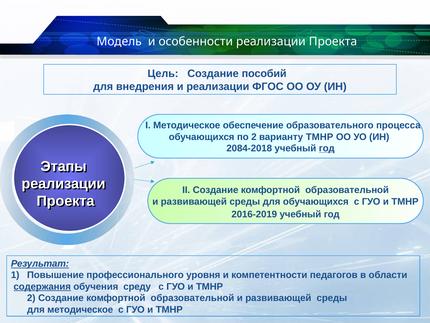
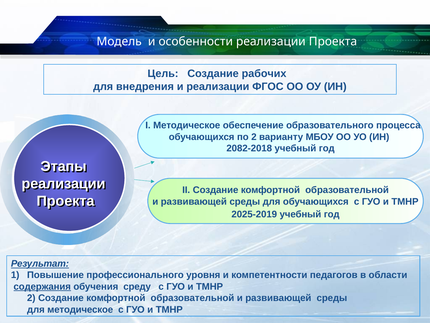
пособий: пособий -> рабочих
варианту ТМНР: ТМНР -> МБОУ
2084-2018: 2084-2018 -> 2082-2018
год at (327, 148) underline: present -> none
2016-2019: 2016-2019 -> 2025-2019
